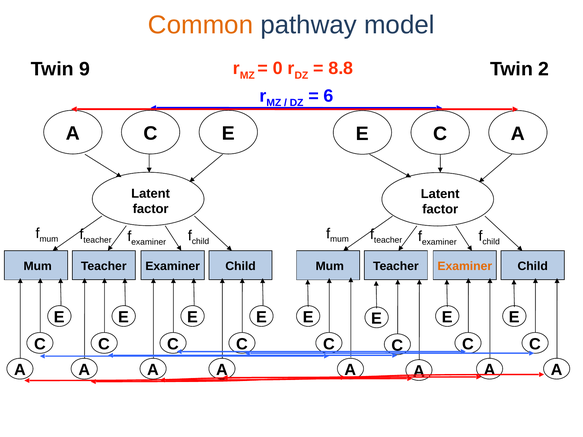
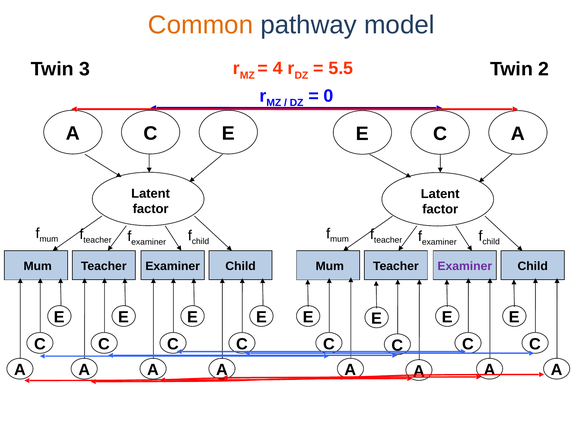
0: 0 -> 4
8.8: 8.8 -> 5.5
9: 9 -> 3
6: 6 -> 0
Examiner at (465, 266) colour: orange -> purple
